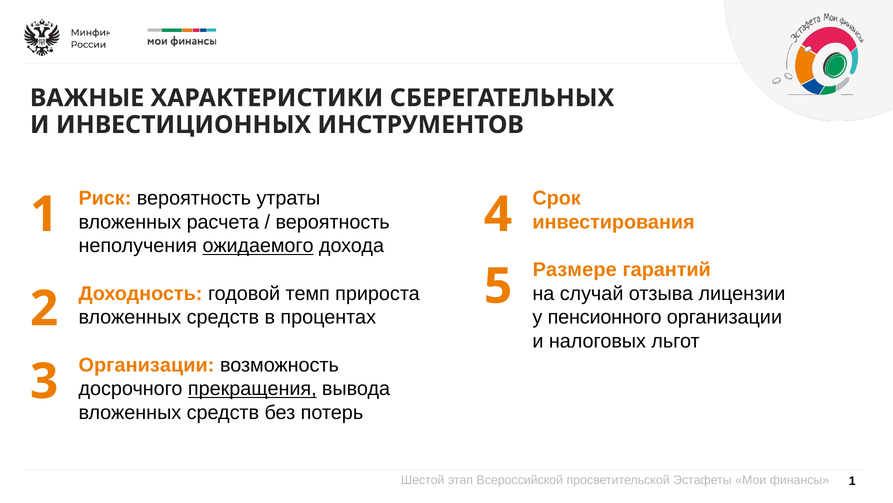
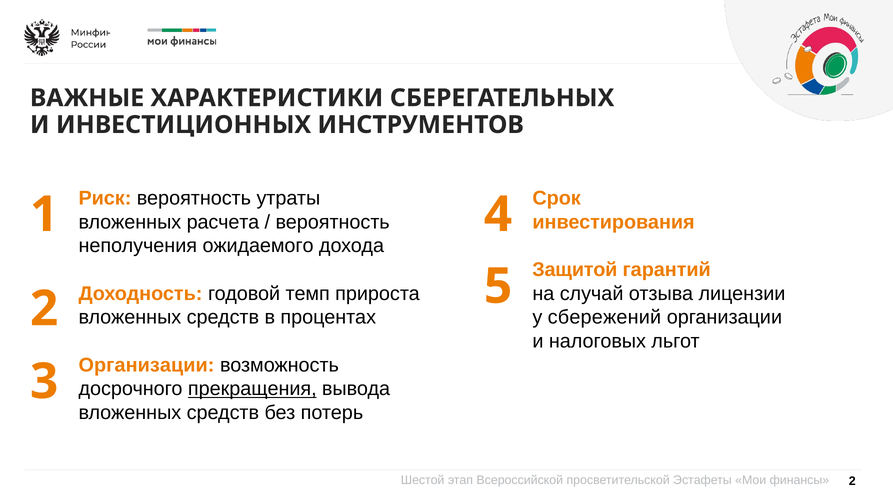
ожидаемого underline: present -> none
Размере: Размере -> Защитой
пенсионного: пенсионного -> сбережений
1 at (852, 480): 1 -> 2
